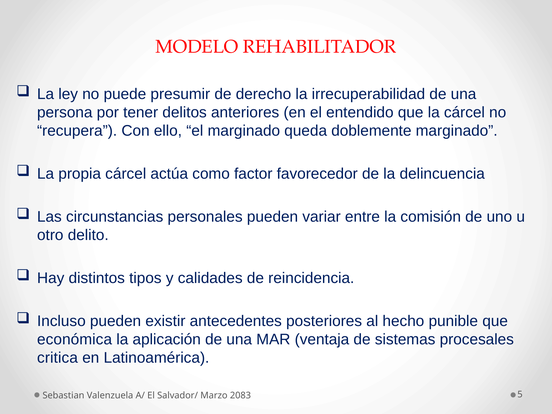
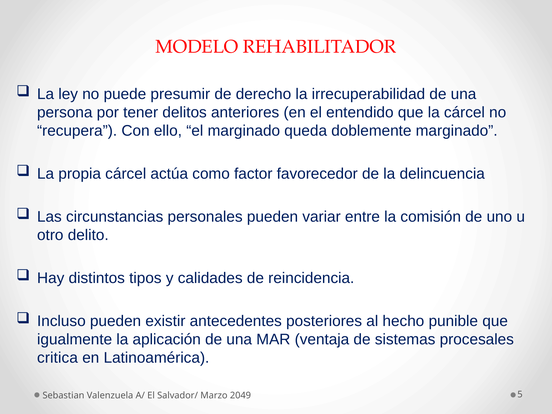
económica: económica -> igualmente
2083: 2083 -> 2049
